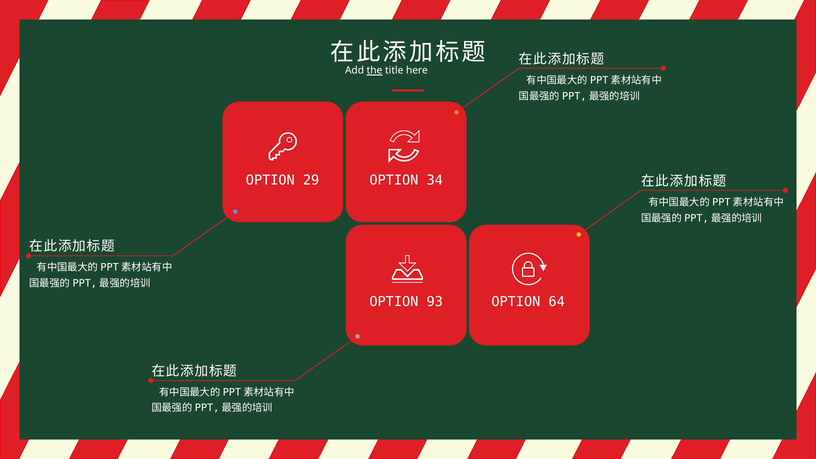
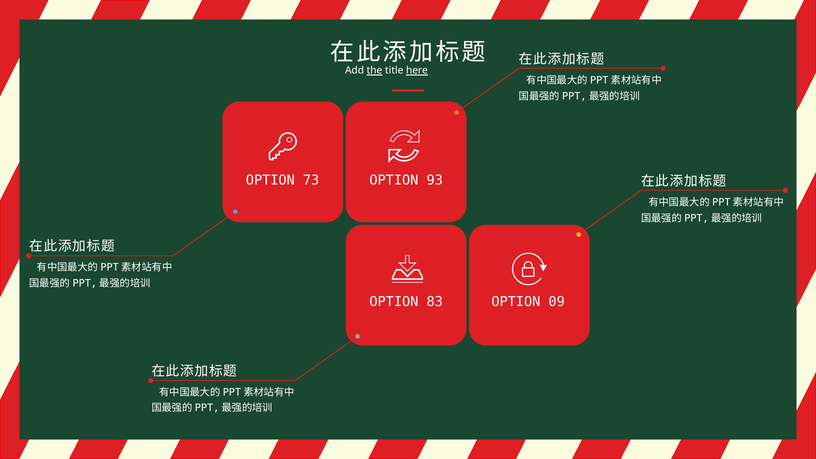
here underline: none -> present
29: 29 -> 73
34: 34 -> 93
93: 93 -> 83
64: 64 -> 09
